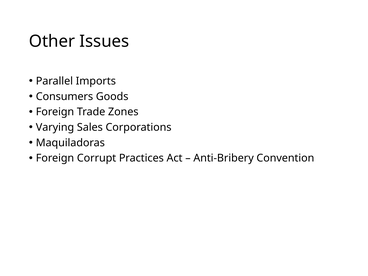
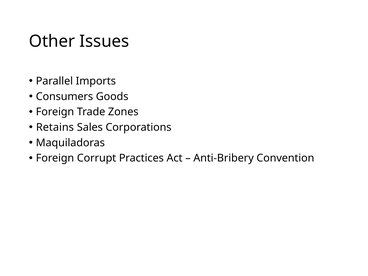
Varying: Varying -> Retains
